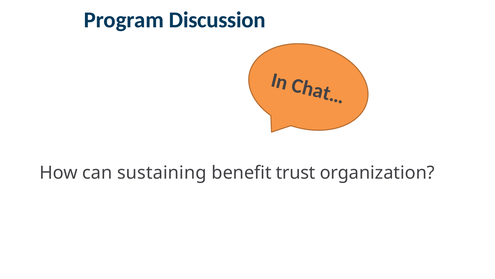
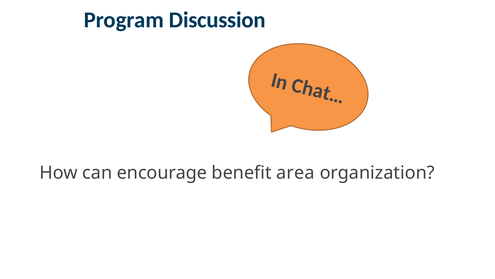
sustaining: sustaining -> encourage
trust: trust -> area
